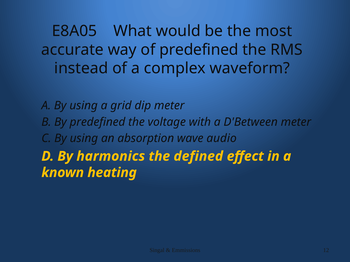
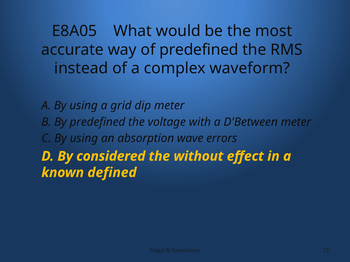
audio: audio -> errors
harmonics: harmonics -> considered
defined: defined -> without
heating: heating -> defined
